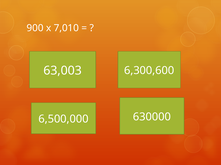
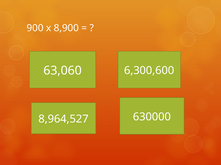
7,010: 7,010 -> 8,900
63,003: 63,003 -> 63,060
6,500,000: 6,500,000 -> 8,964,527
